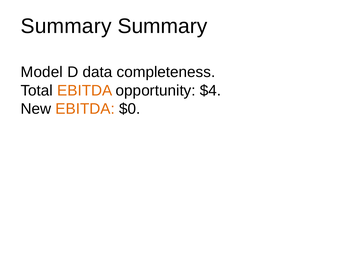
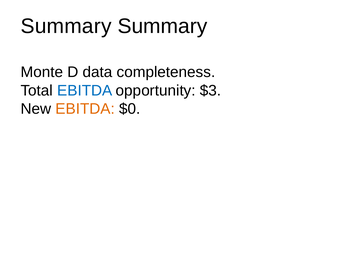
Model: Model -> Monte
EBITDA at (85, 90) colour: orange -> blue
$4: $4 -> $3
